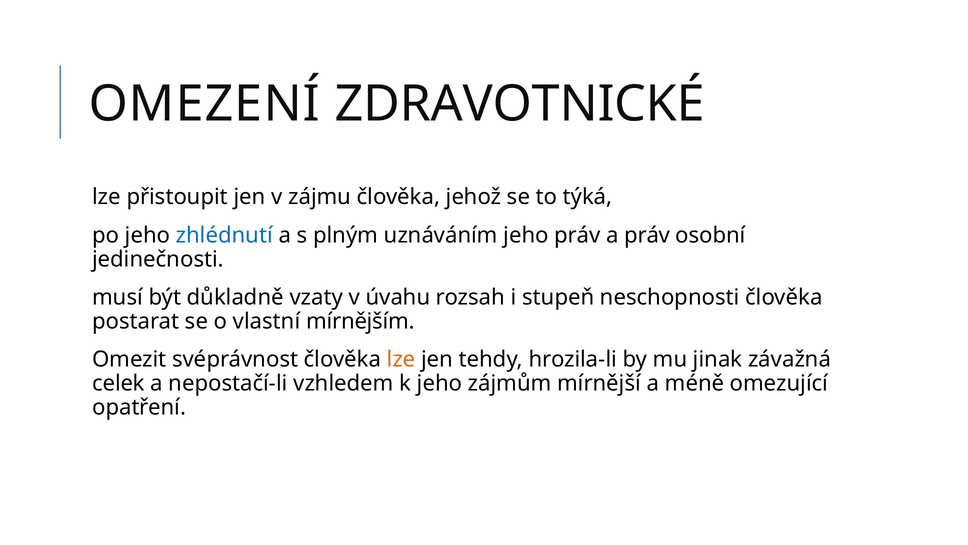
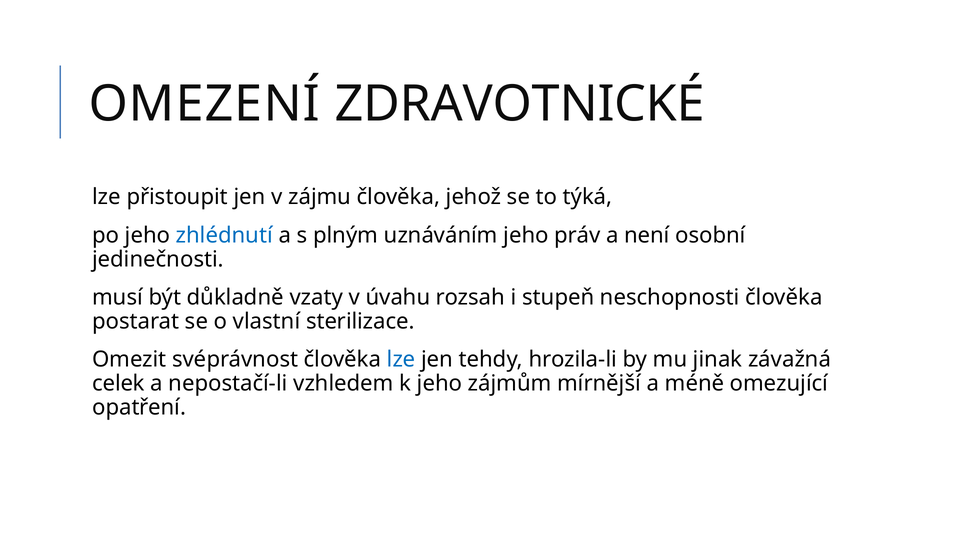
a práv: práv -> není
mírnějším: mírnějším -> sterilizace
lze at (401, 359) colour: orange -> blue
